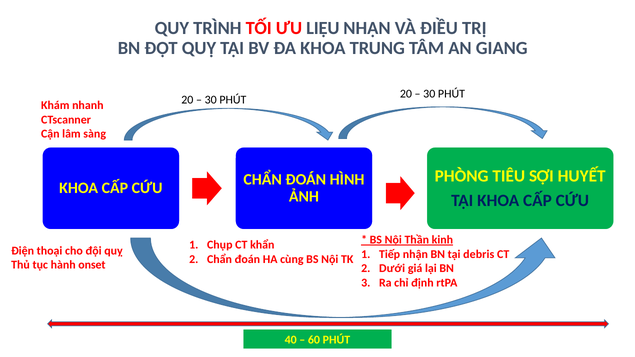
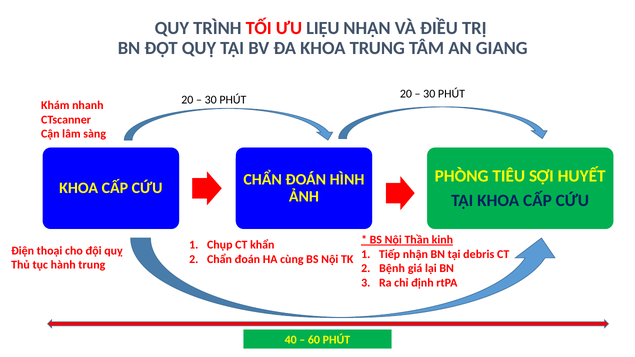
hành onset: onset -> trung
Dưới: Dưới -> Bệnh
